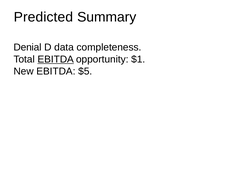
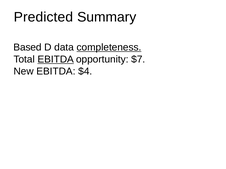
Denial: Denial -> Based
completeness underline: none -> present
$1: $1 -> $7
$5: $5 -> $4
